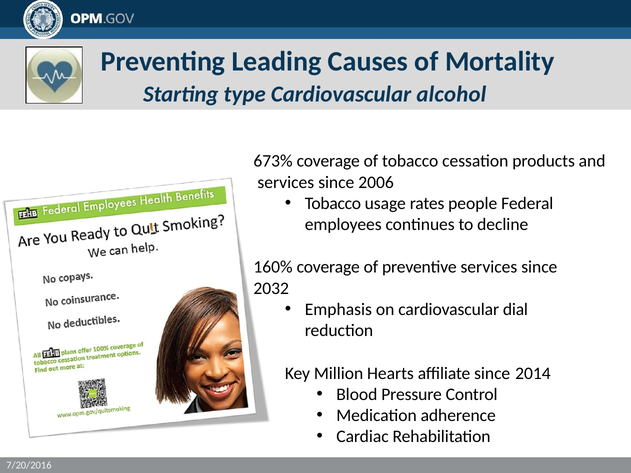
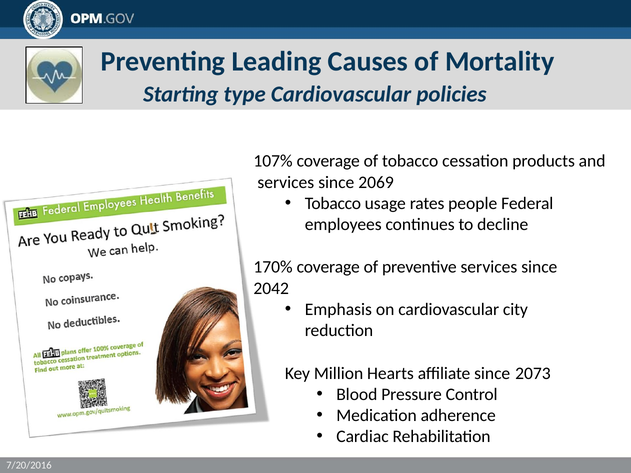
alcohol: alcohol -> policies
673%: 673% -> 107%
2006: 2006 -> 2069
160%: 160% -> 170%
2032: 2032 -> 2042
dial: dial -> city
2014: 2014 -> 2073
